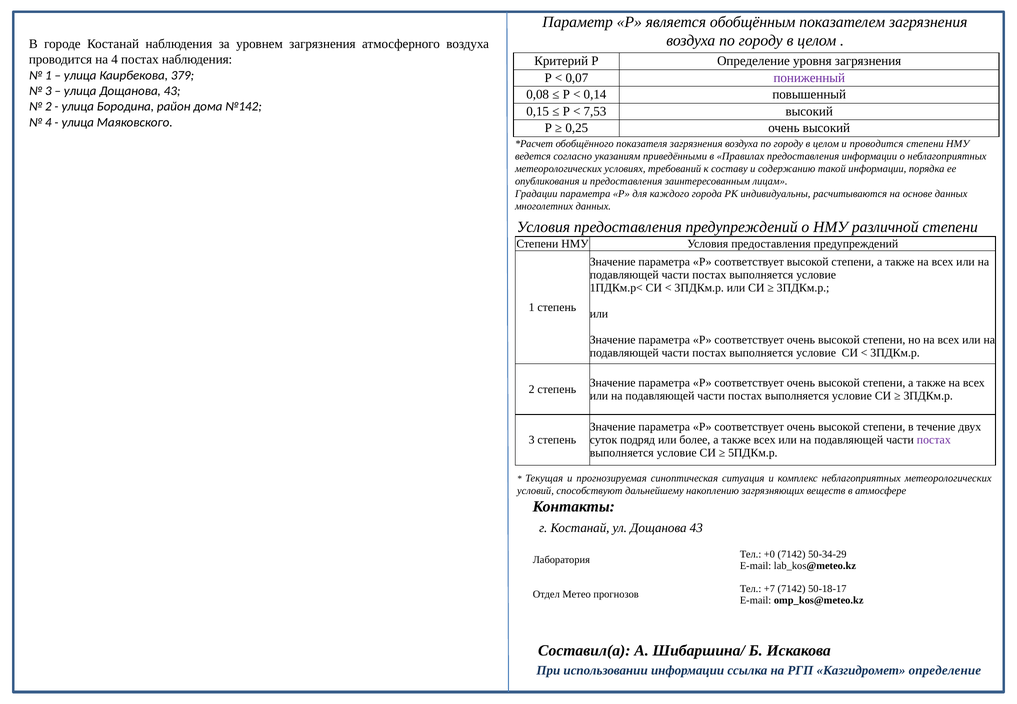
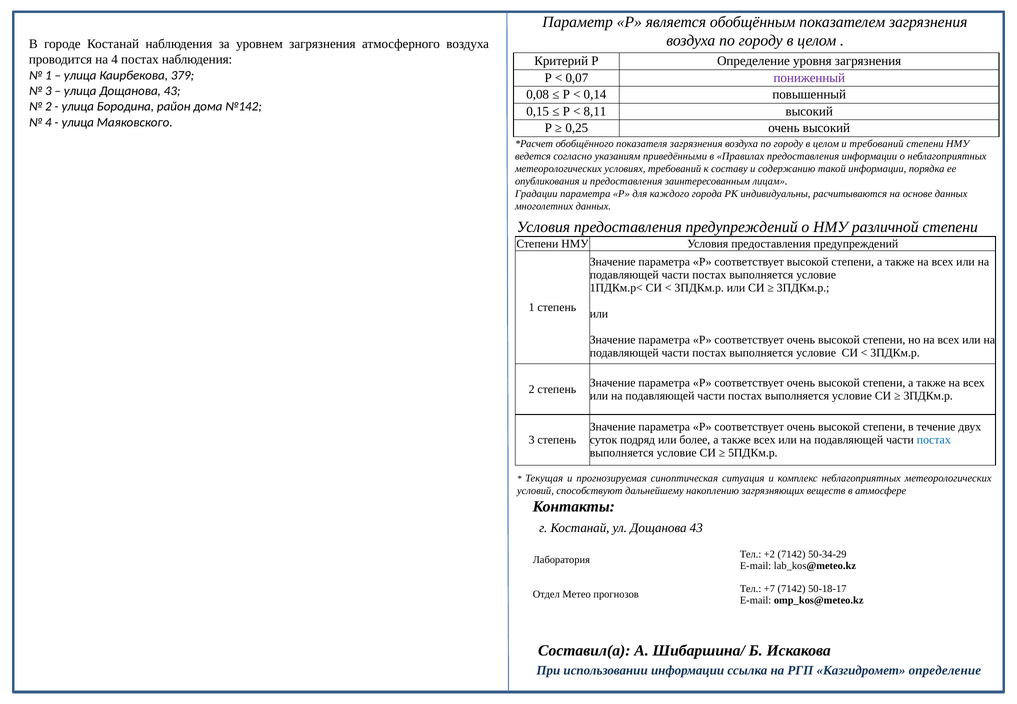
7,53: 7,53 -> 8,11
и проводится: проводится -> требований
постах at (934, 440) colour: purple -> blue
+0: +0 -> +2
